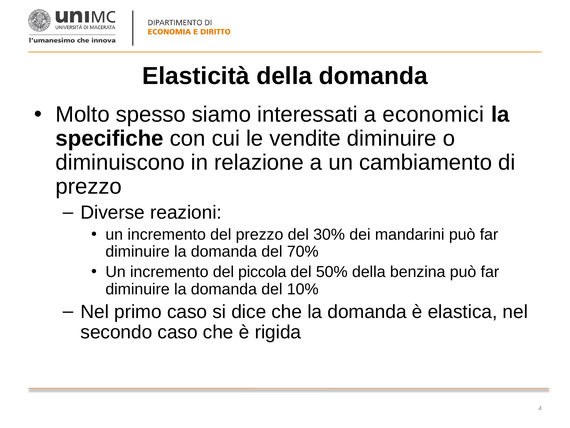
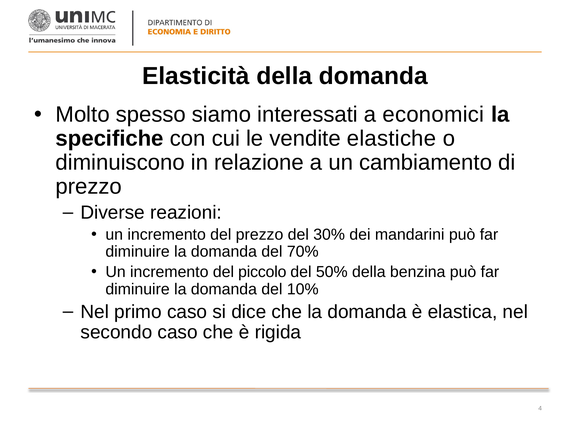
vendite diminuire: diminuire -> elastiche
piccola: piccola -> piccolo
